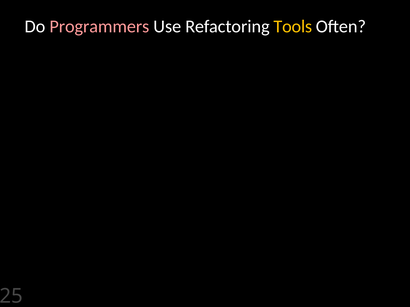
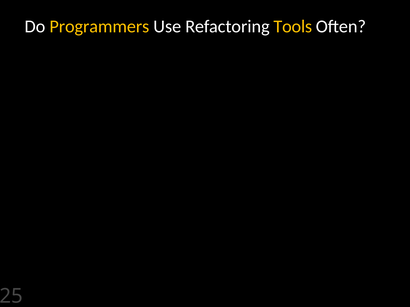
Programmers colour: pink -> yellow
